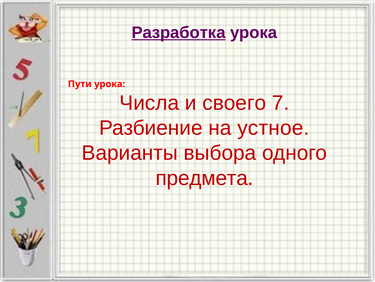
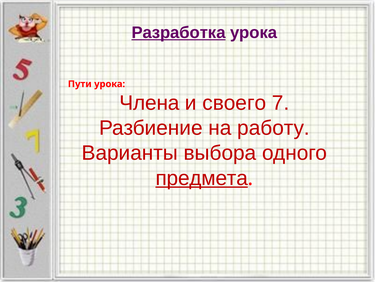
Числа: Числа -> Члена
устное: устное -> работу
предмета underline: none -> present
